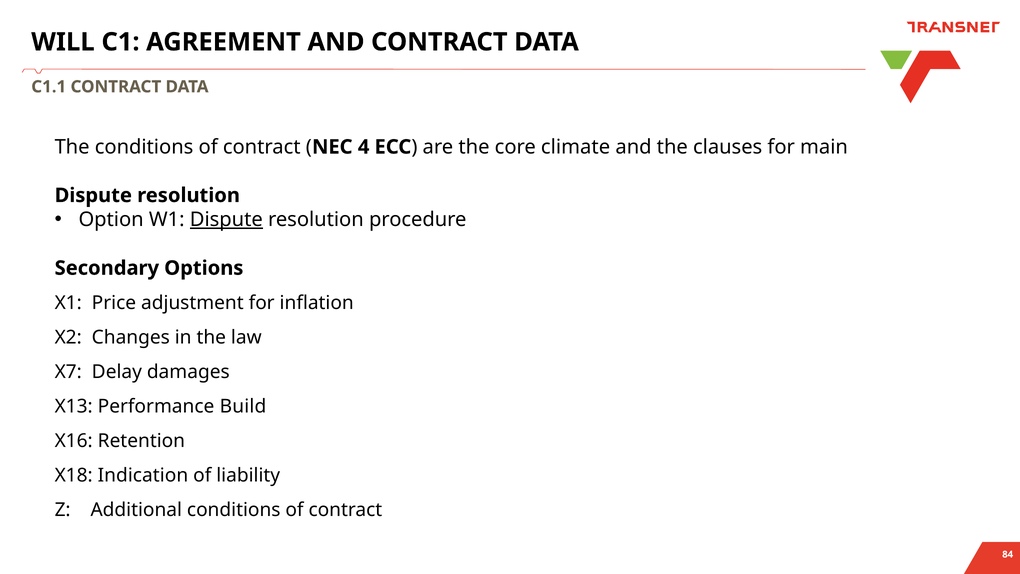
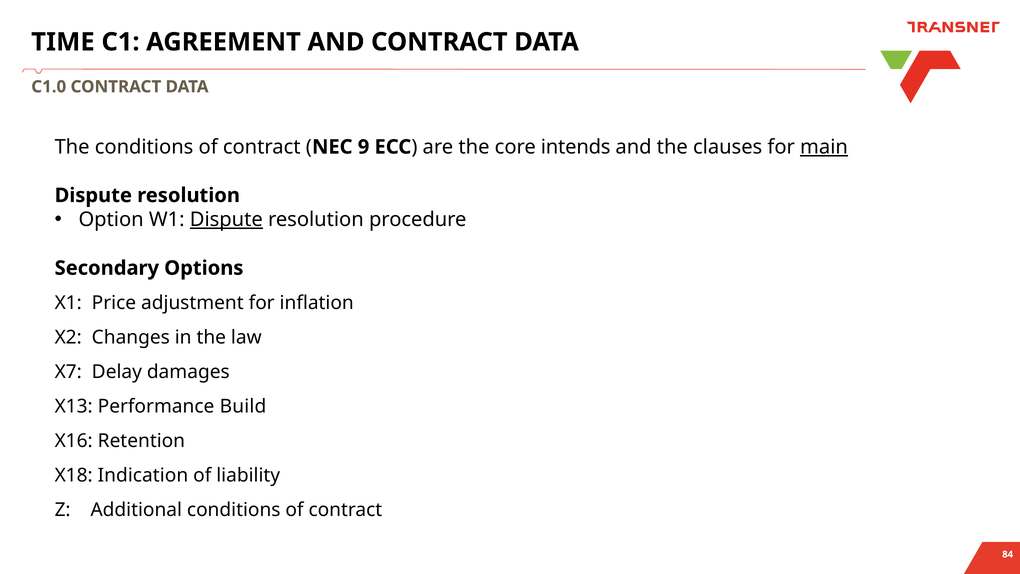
WILL: WILL -> TIME
C1.1: C1.1 -> C1.0
4: 4 -> 9
climate: climate -> intends
main underline: none -> present
